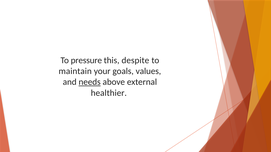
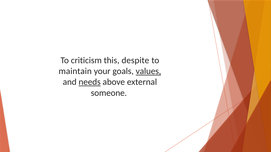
pressure: pressure -> criticism
values underline: none -> present
healthier: healthier -> someone
